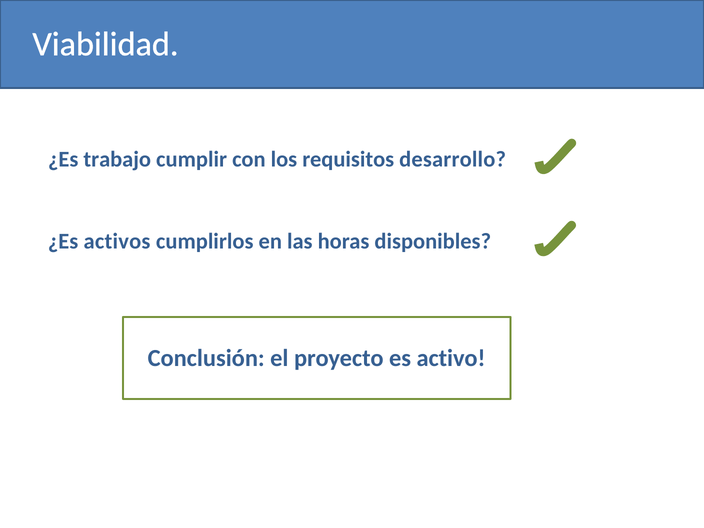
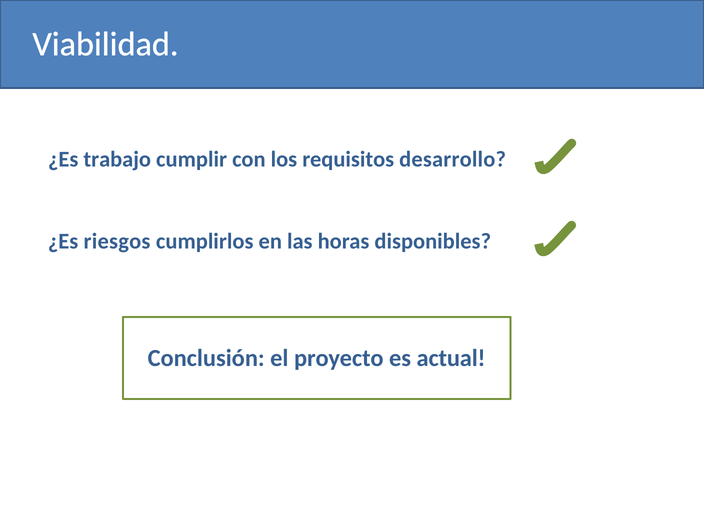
activos: activos -> riesgos
activo: activo -> actual
